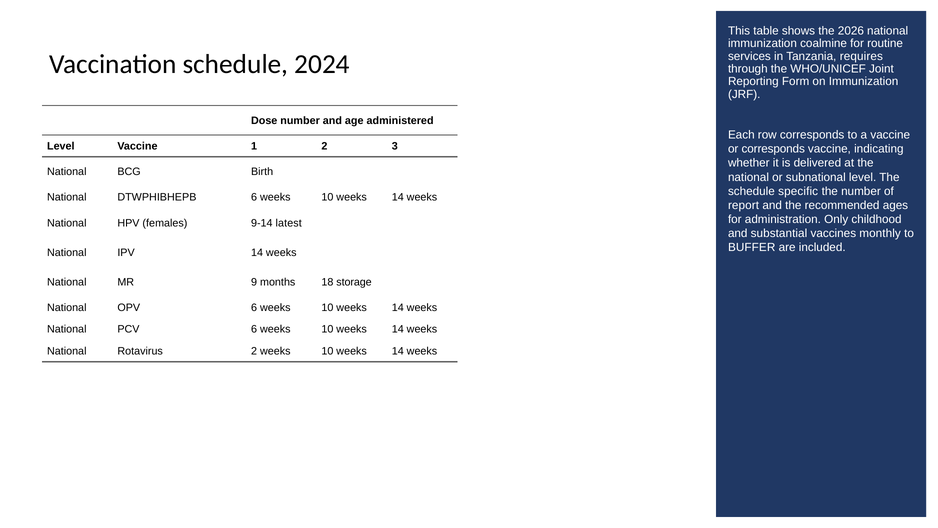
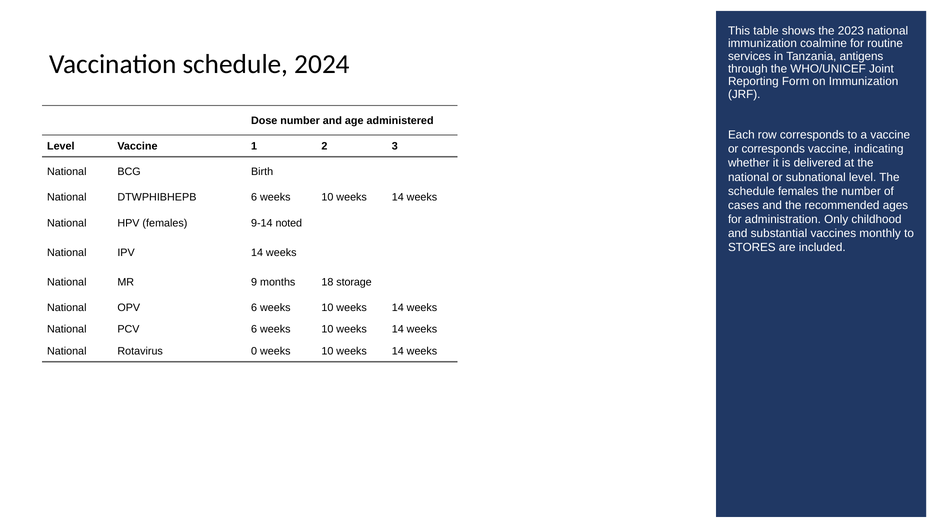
2026: 2026 -> 2023
requires: requires -> antigens
schedule specific: specific -> females
report: report -> cases
latest: latest -> noted
BUFFER: BUFFER -> STORES
Rotavirus 2: 2 -> 0
